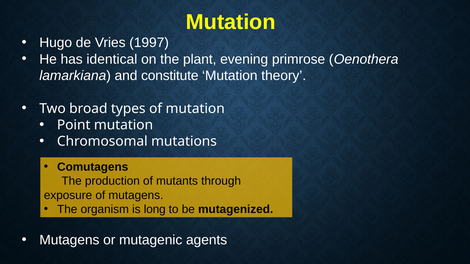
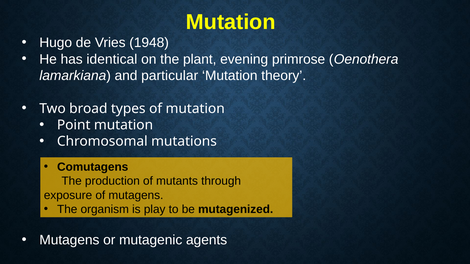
1997: 1997 -> 1948
constitute: constitute -> particular
long: long -> play
